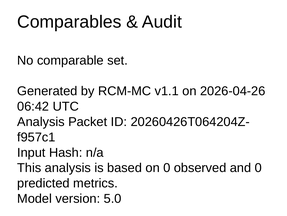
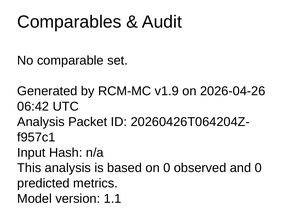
v1.1: v1.1 -> v1.9
5.0: 5.0 -> 1.1
